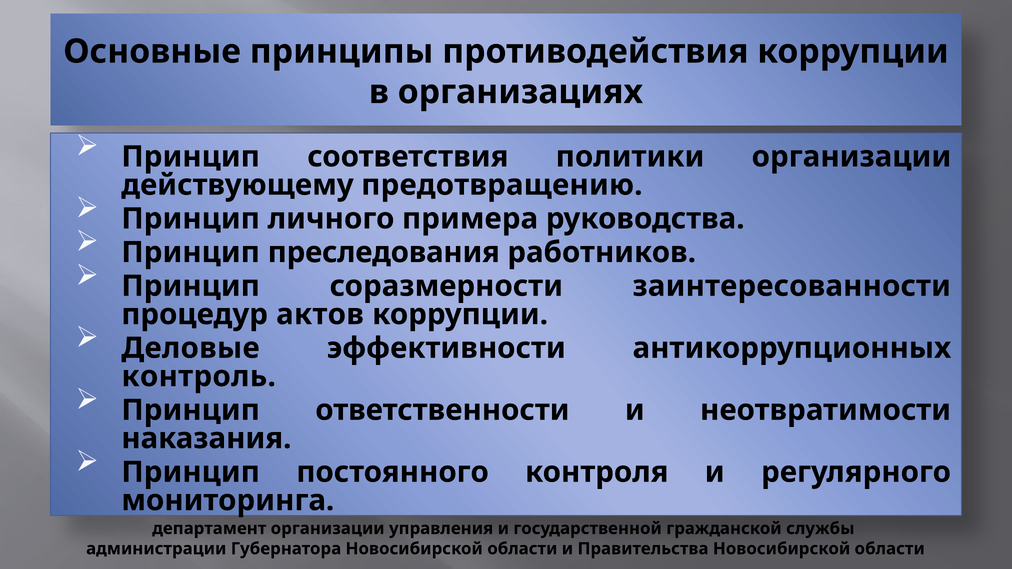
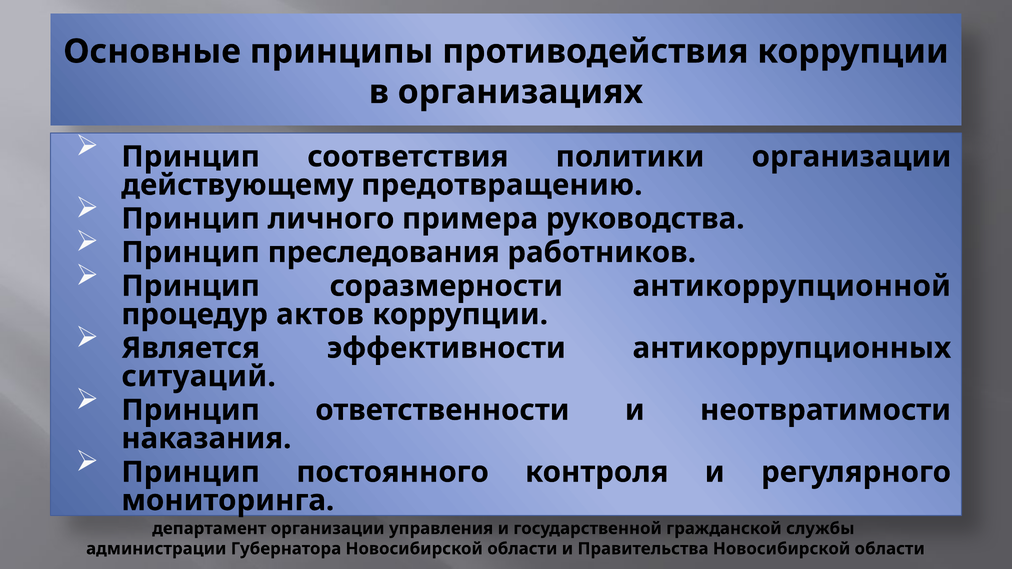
заинтересованности: заинтересованности -> антикоррупционной
Деловые: Деловые -> Является
контроль: контроль -> ситуаций
